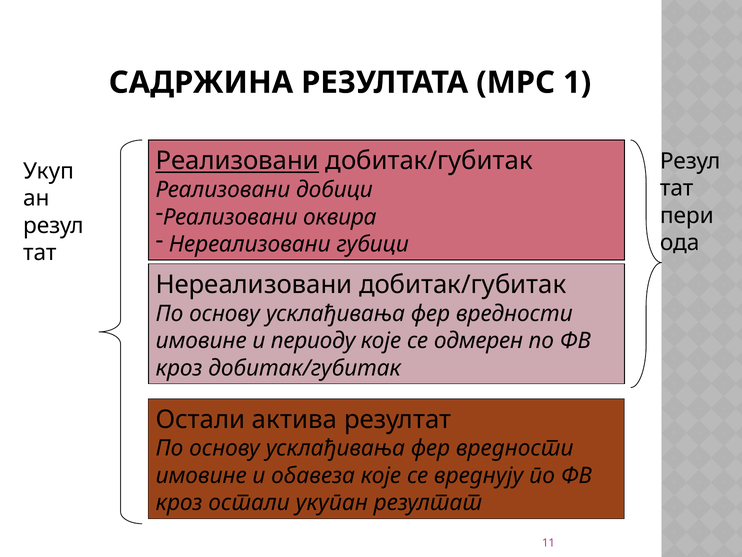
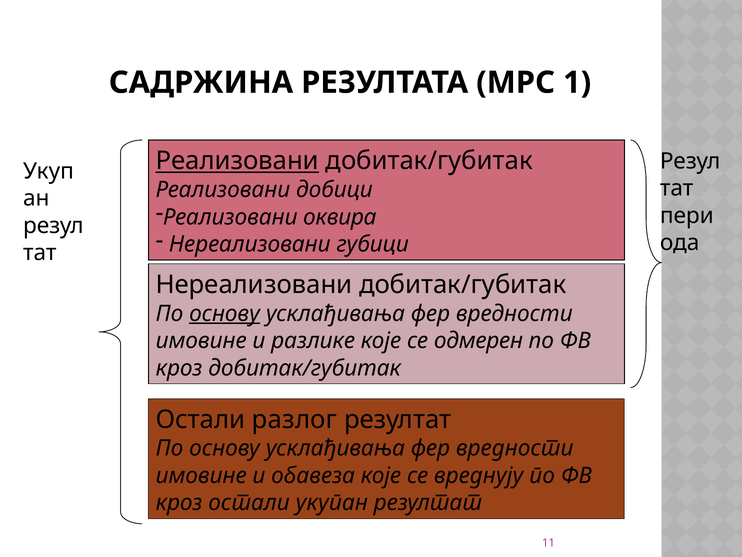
основу at (225, 313) underline: none -> present
периоду: периоду -> разлике
актива: актива -> разлог
